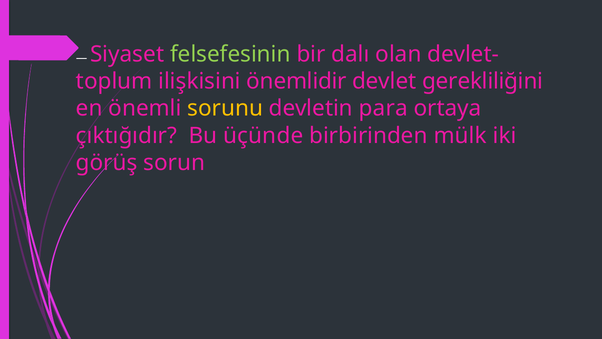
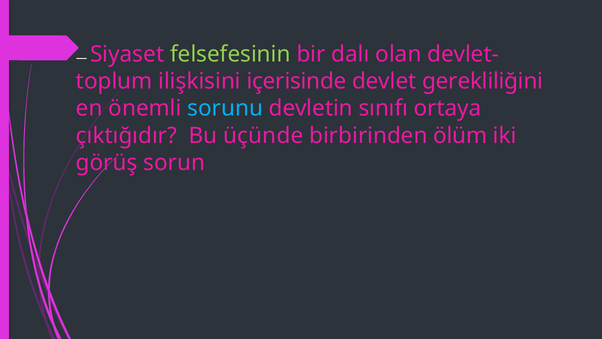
önemlidir: önemlidir -> içerisinde
sorunu colour: yellow -> light blue
para: para -> sınıfı
mülk: mülk -> ölüm
